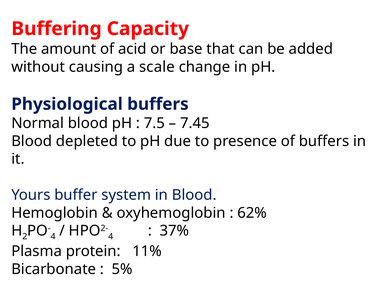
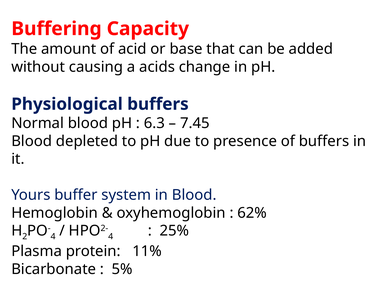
scale: scale -> acids
7.5: 7.5 -> 6.3
37%: 37% -> 25%
